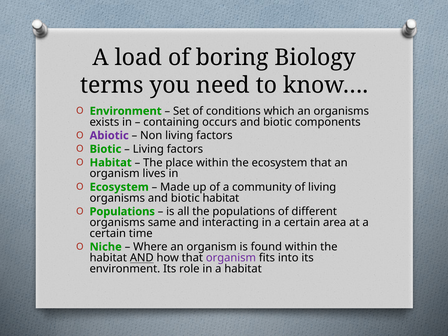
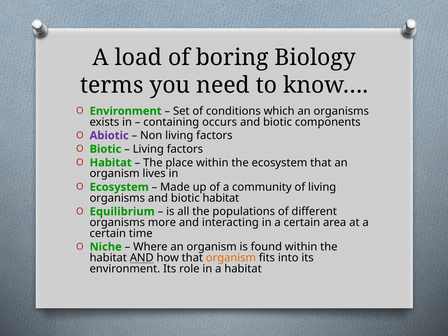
Populations at (122, 212): Populations -> Equilibrium
same: same -> more
organism at (231, 258) colour: purple -> orange
